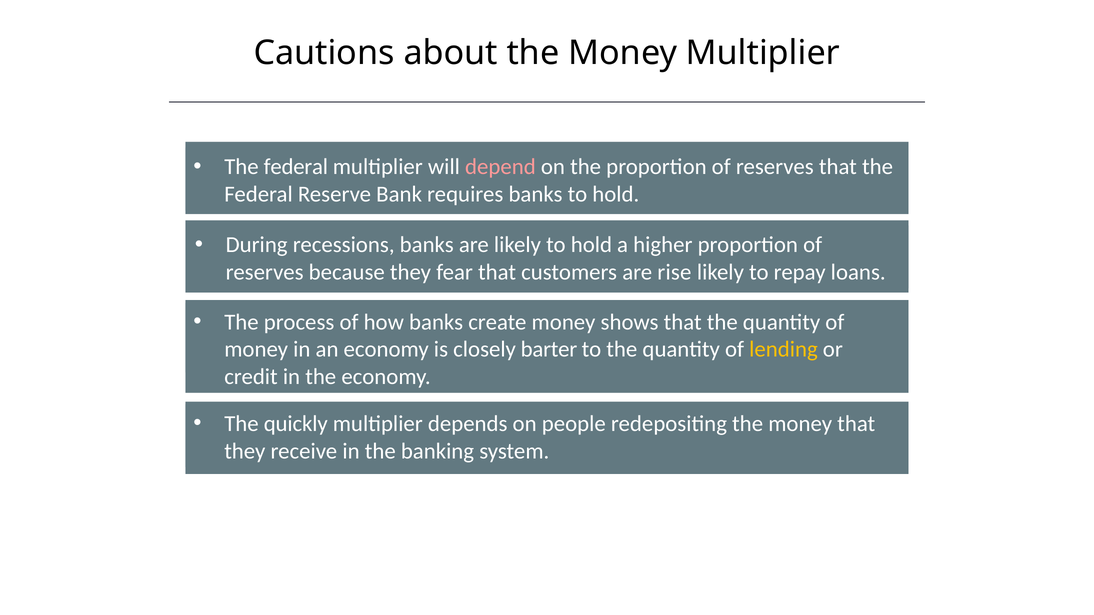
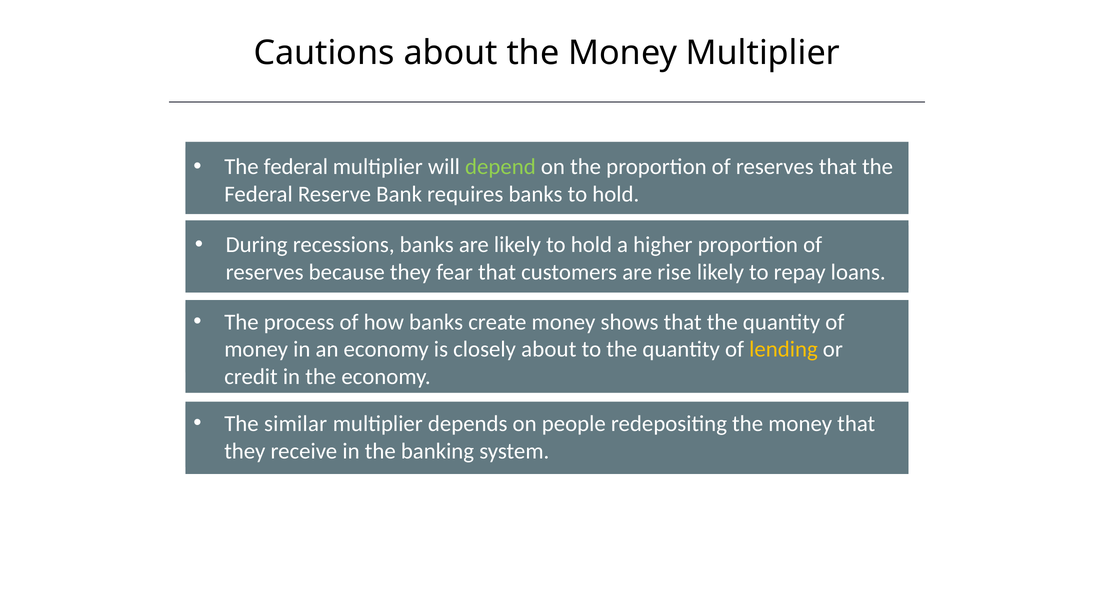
depend colour: pink -> light green
closely barter: barter -> about
quickly: quickly -> similar
